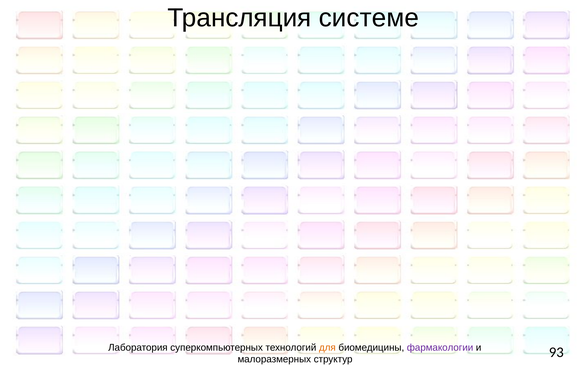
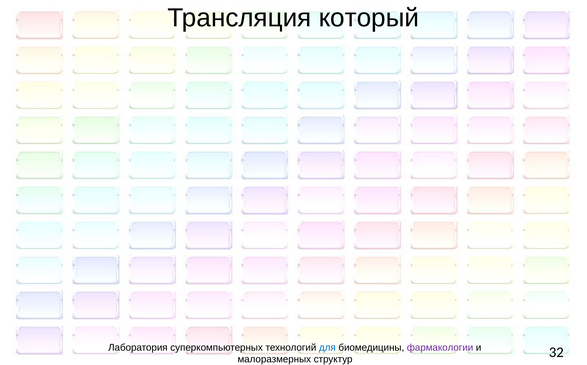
системе: системе -> который
для colour: orange -> blue
93: 93 -> 32
